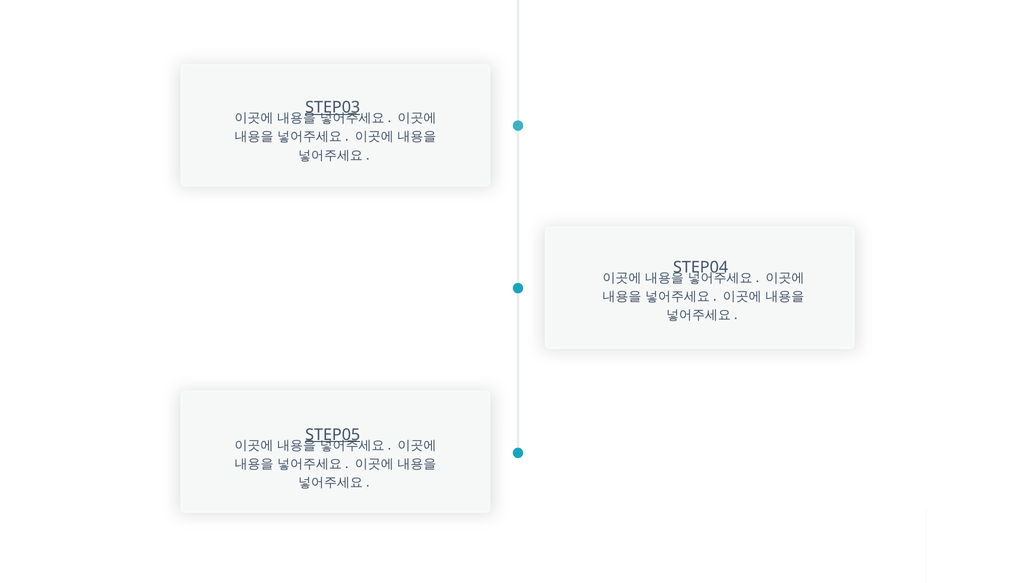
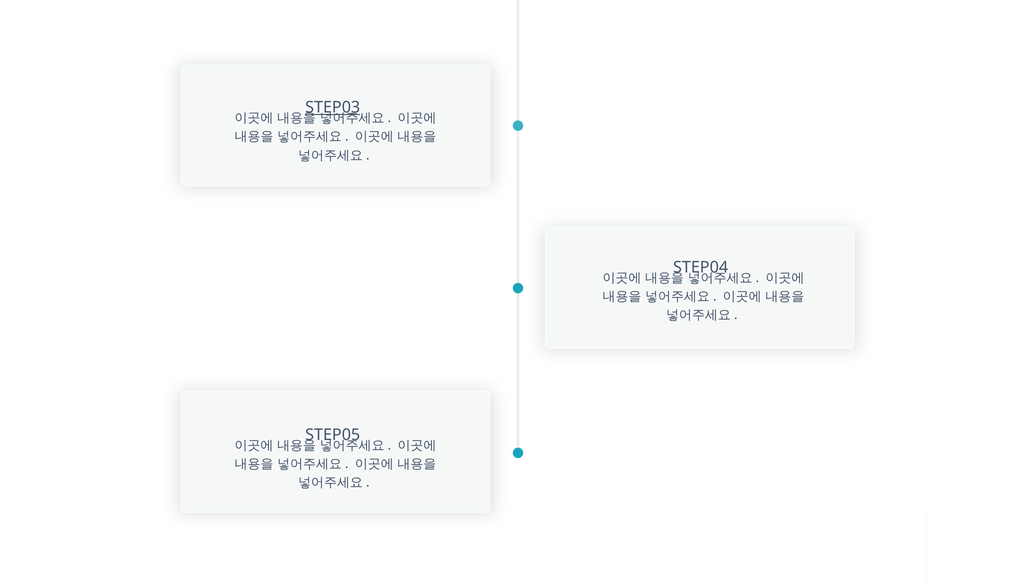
STEP05 underline: present -> none
